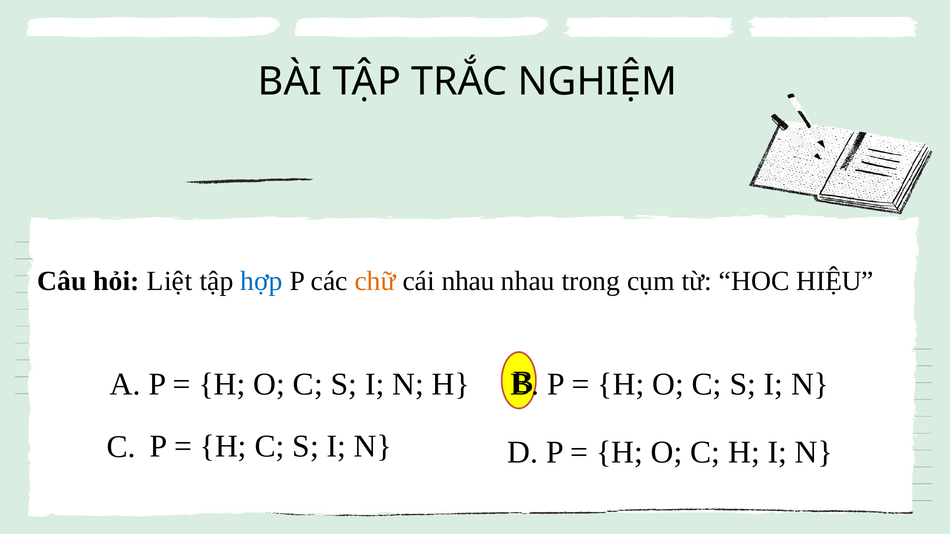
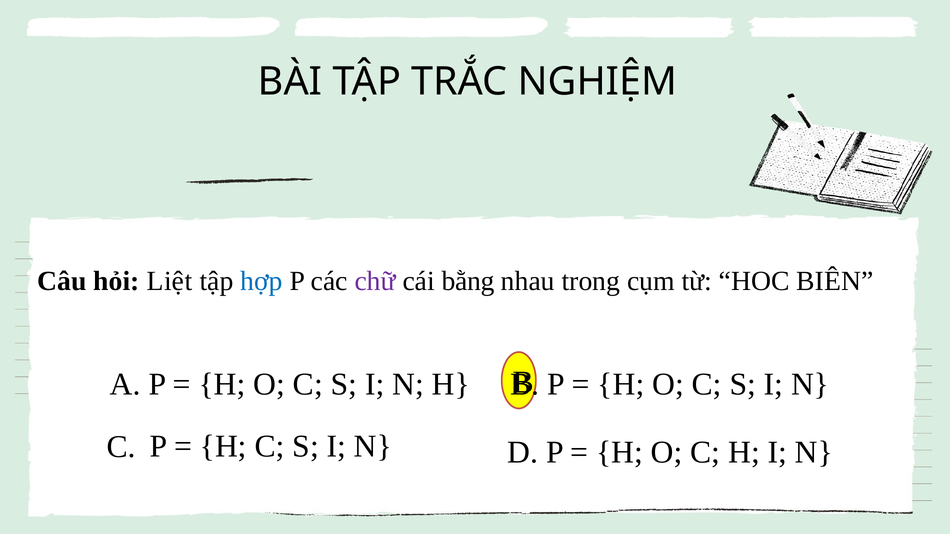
chữ colour: orange -> purple
cái nhau: nhau -> bằng
HIỆU: HIỆU -> BIÊN
